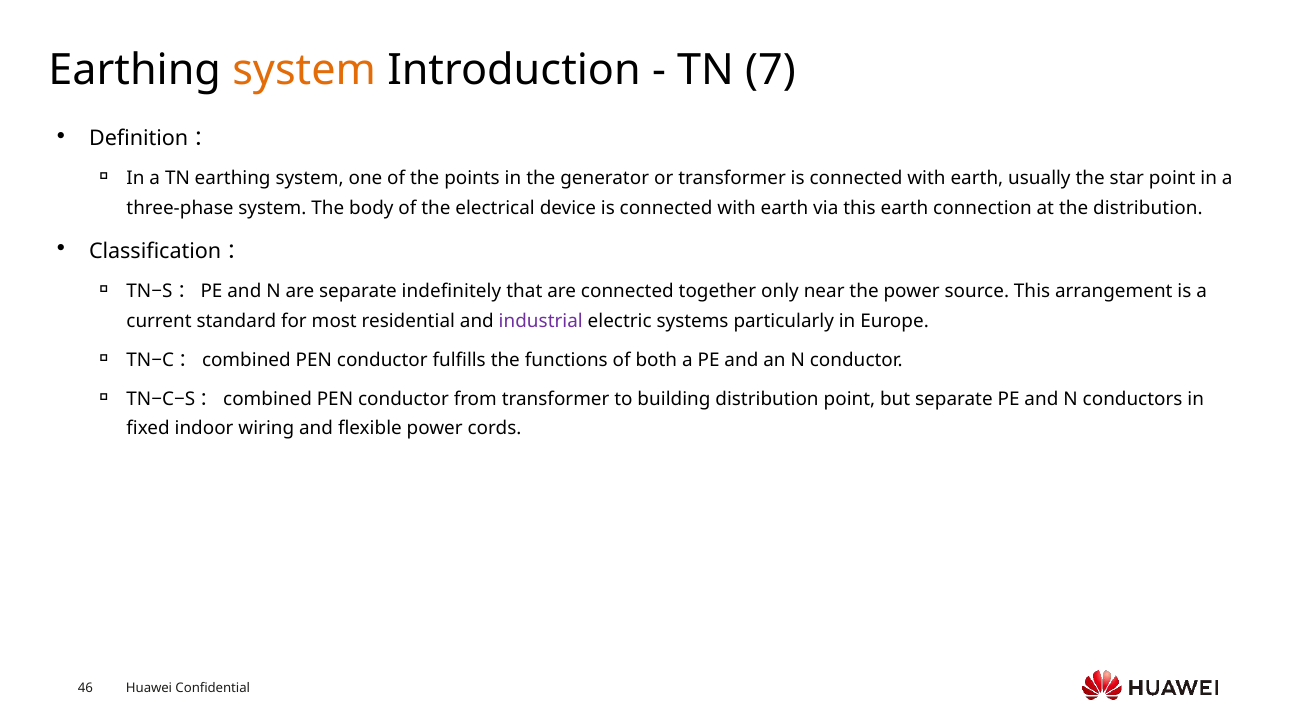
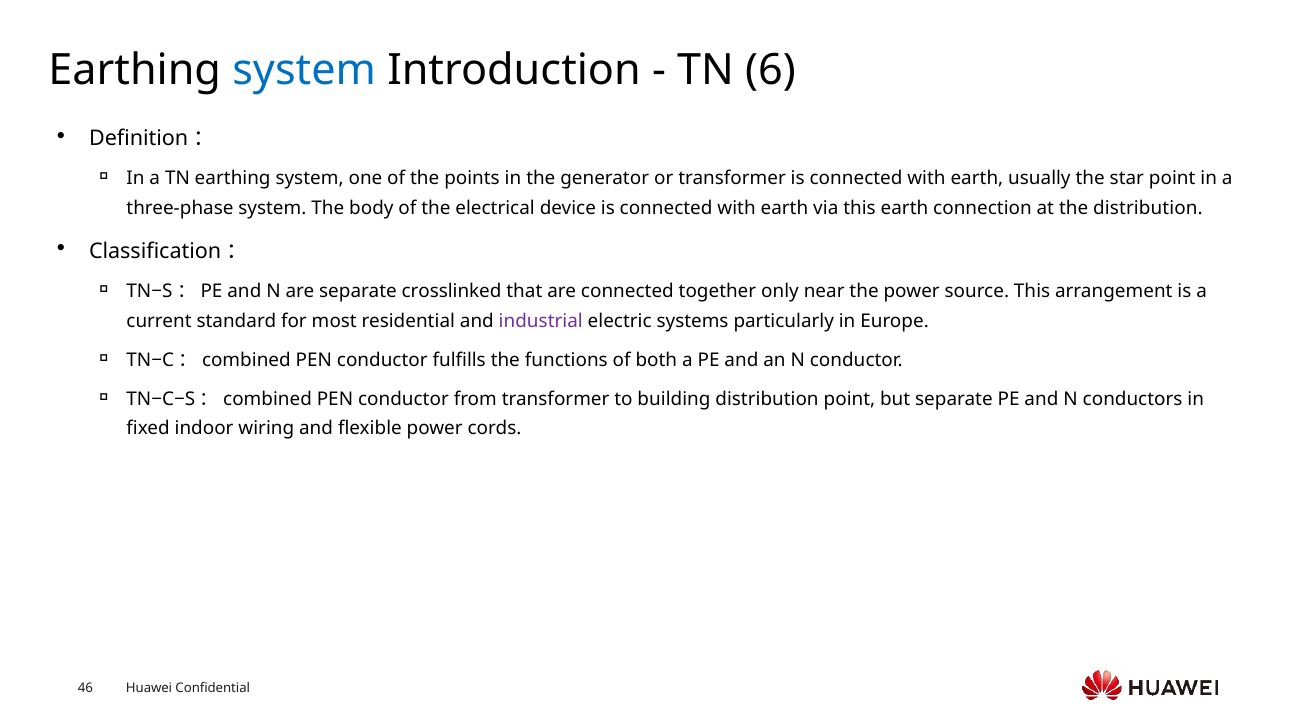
system at (304, 71) colour: orange -> blue
7: 7 -> 6
indefinitely: indefinitely -> crosslinked
